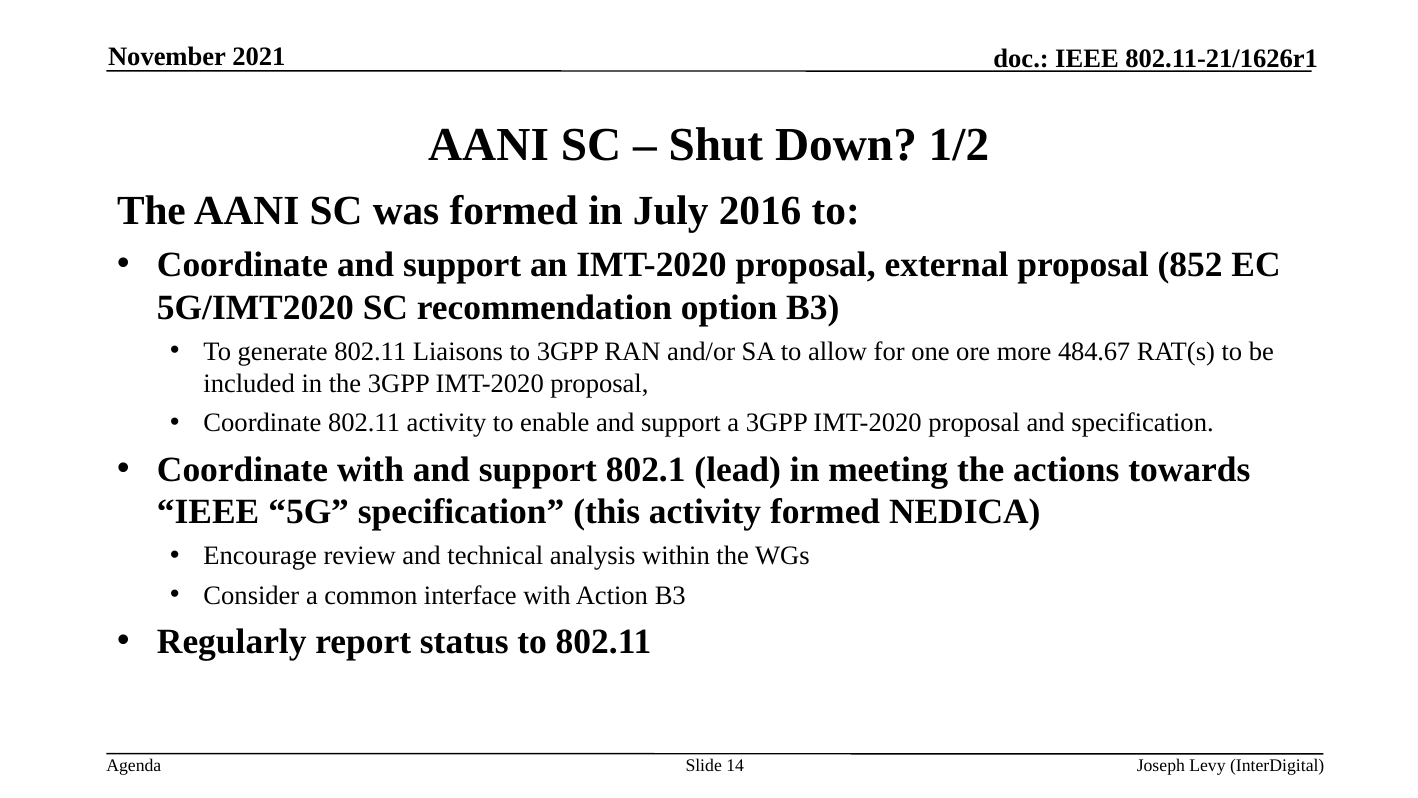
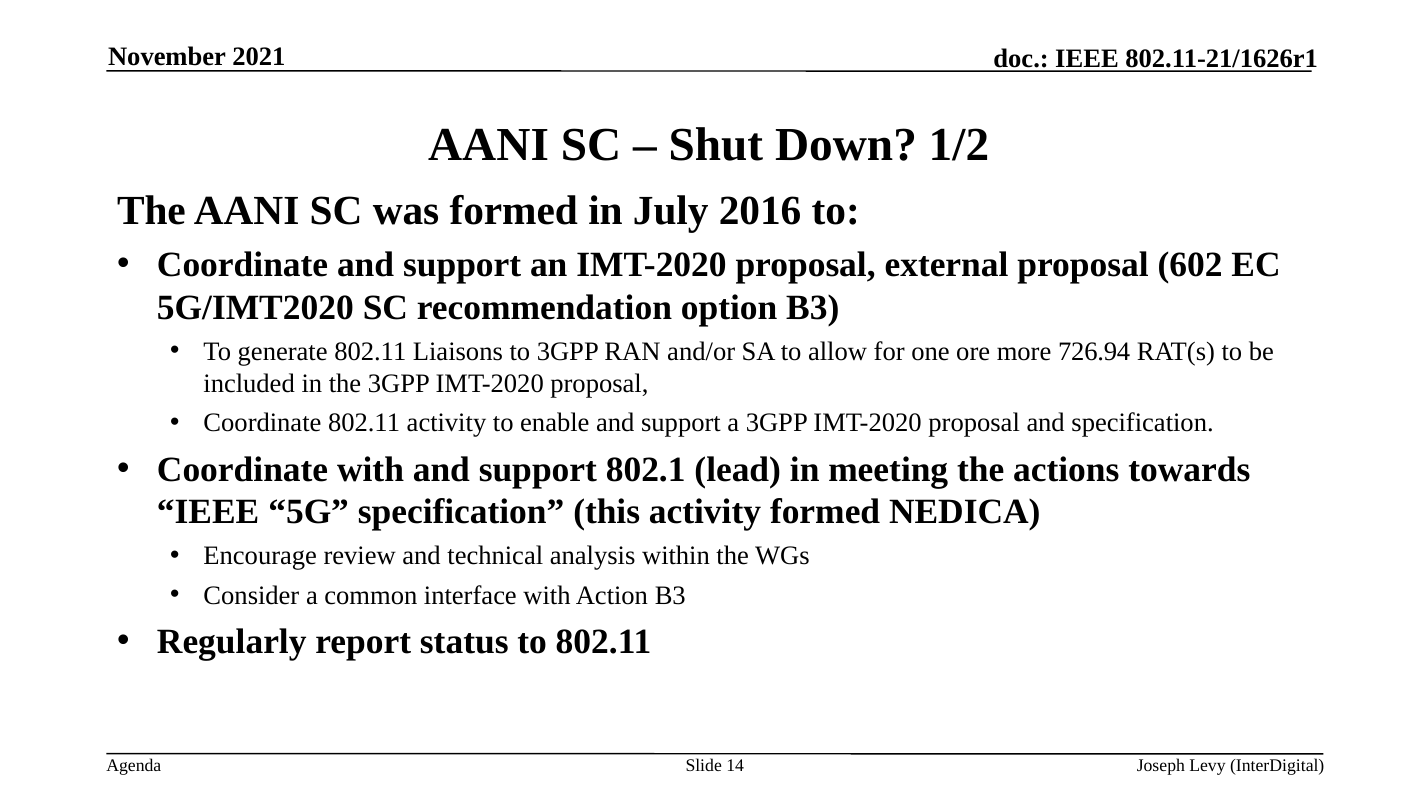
852: 852 -> 602
484.67: 484.67 -> 726.94
